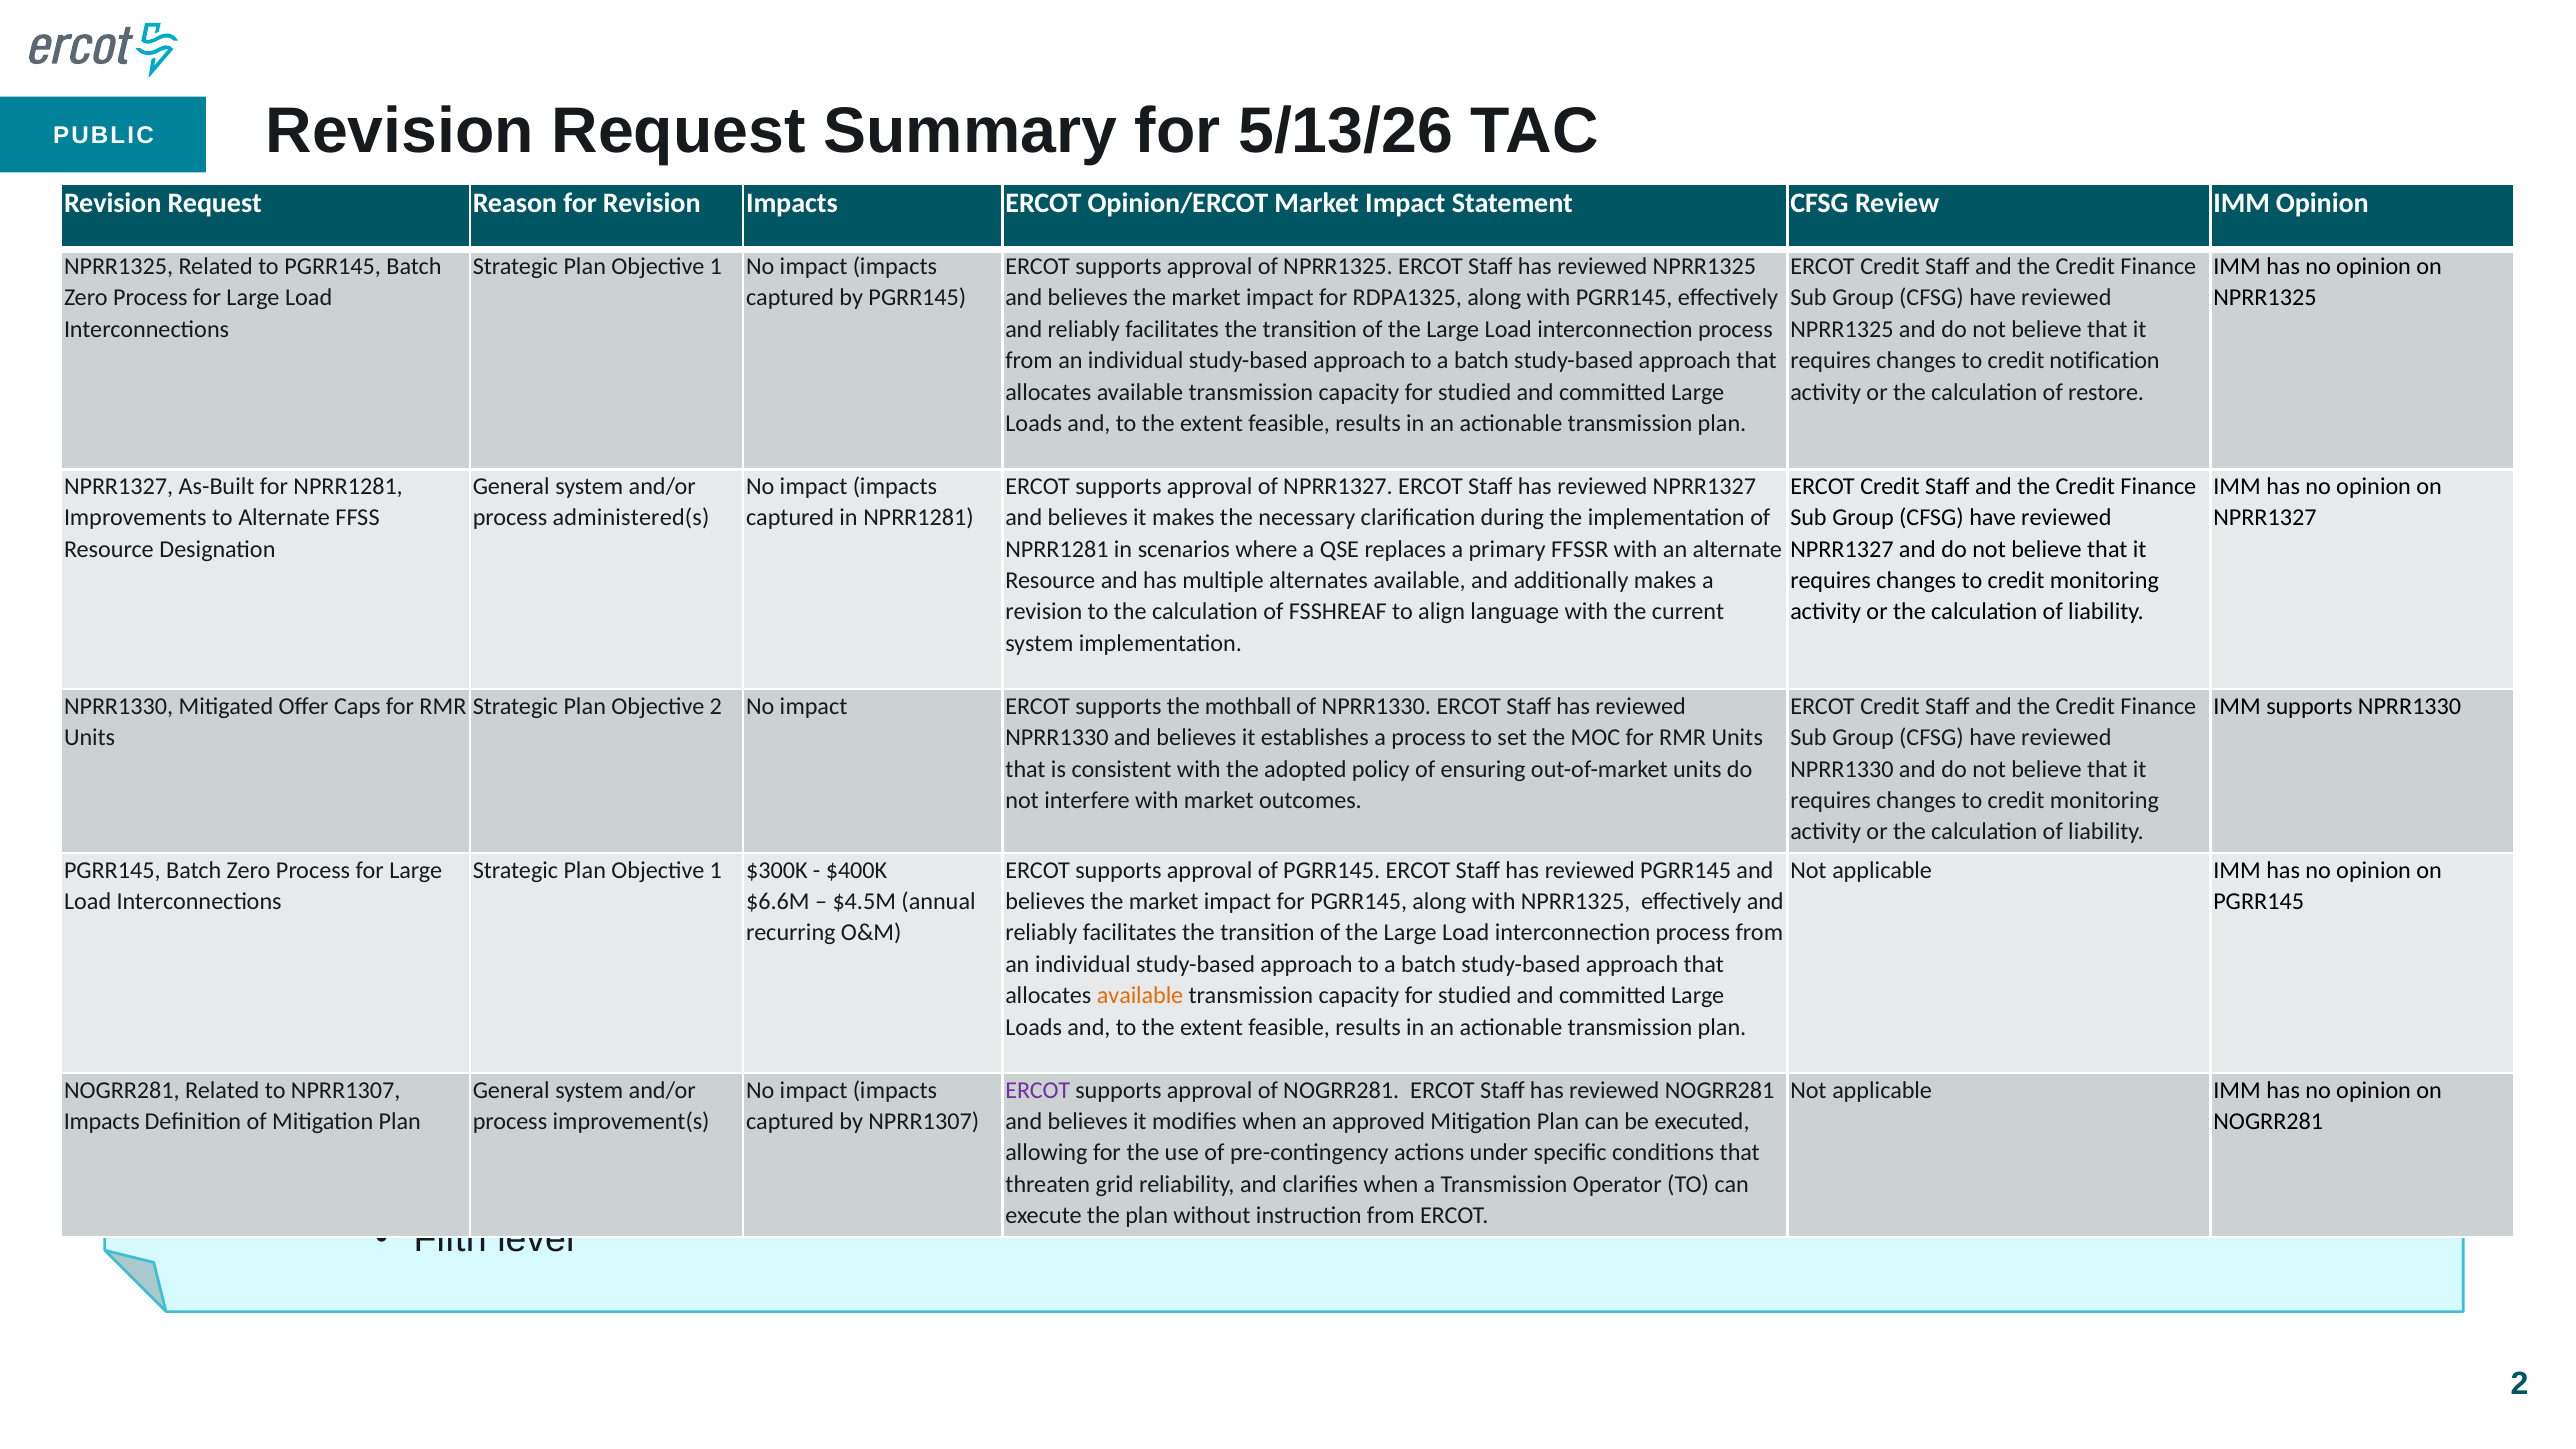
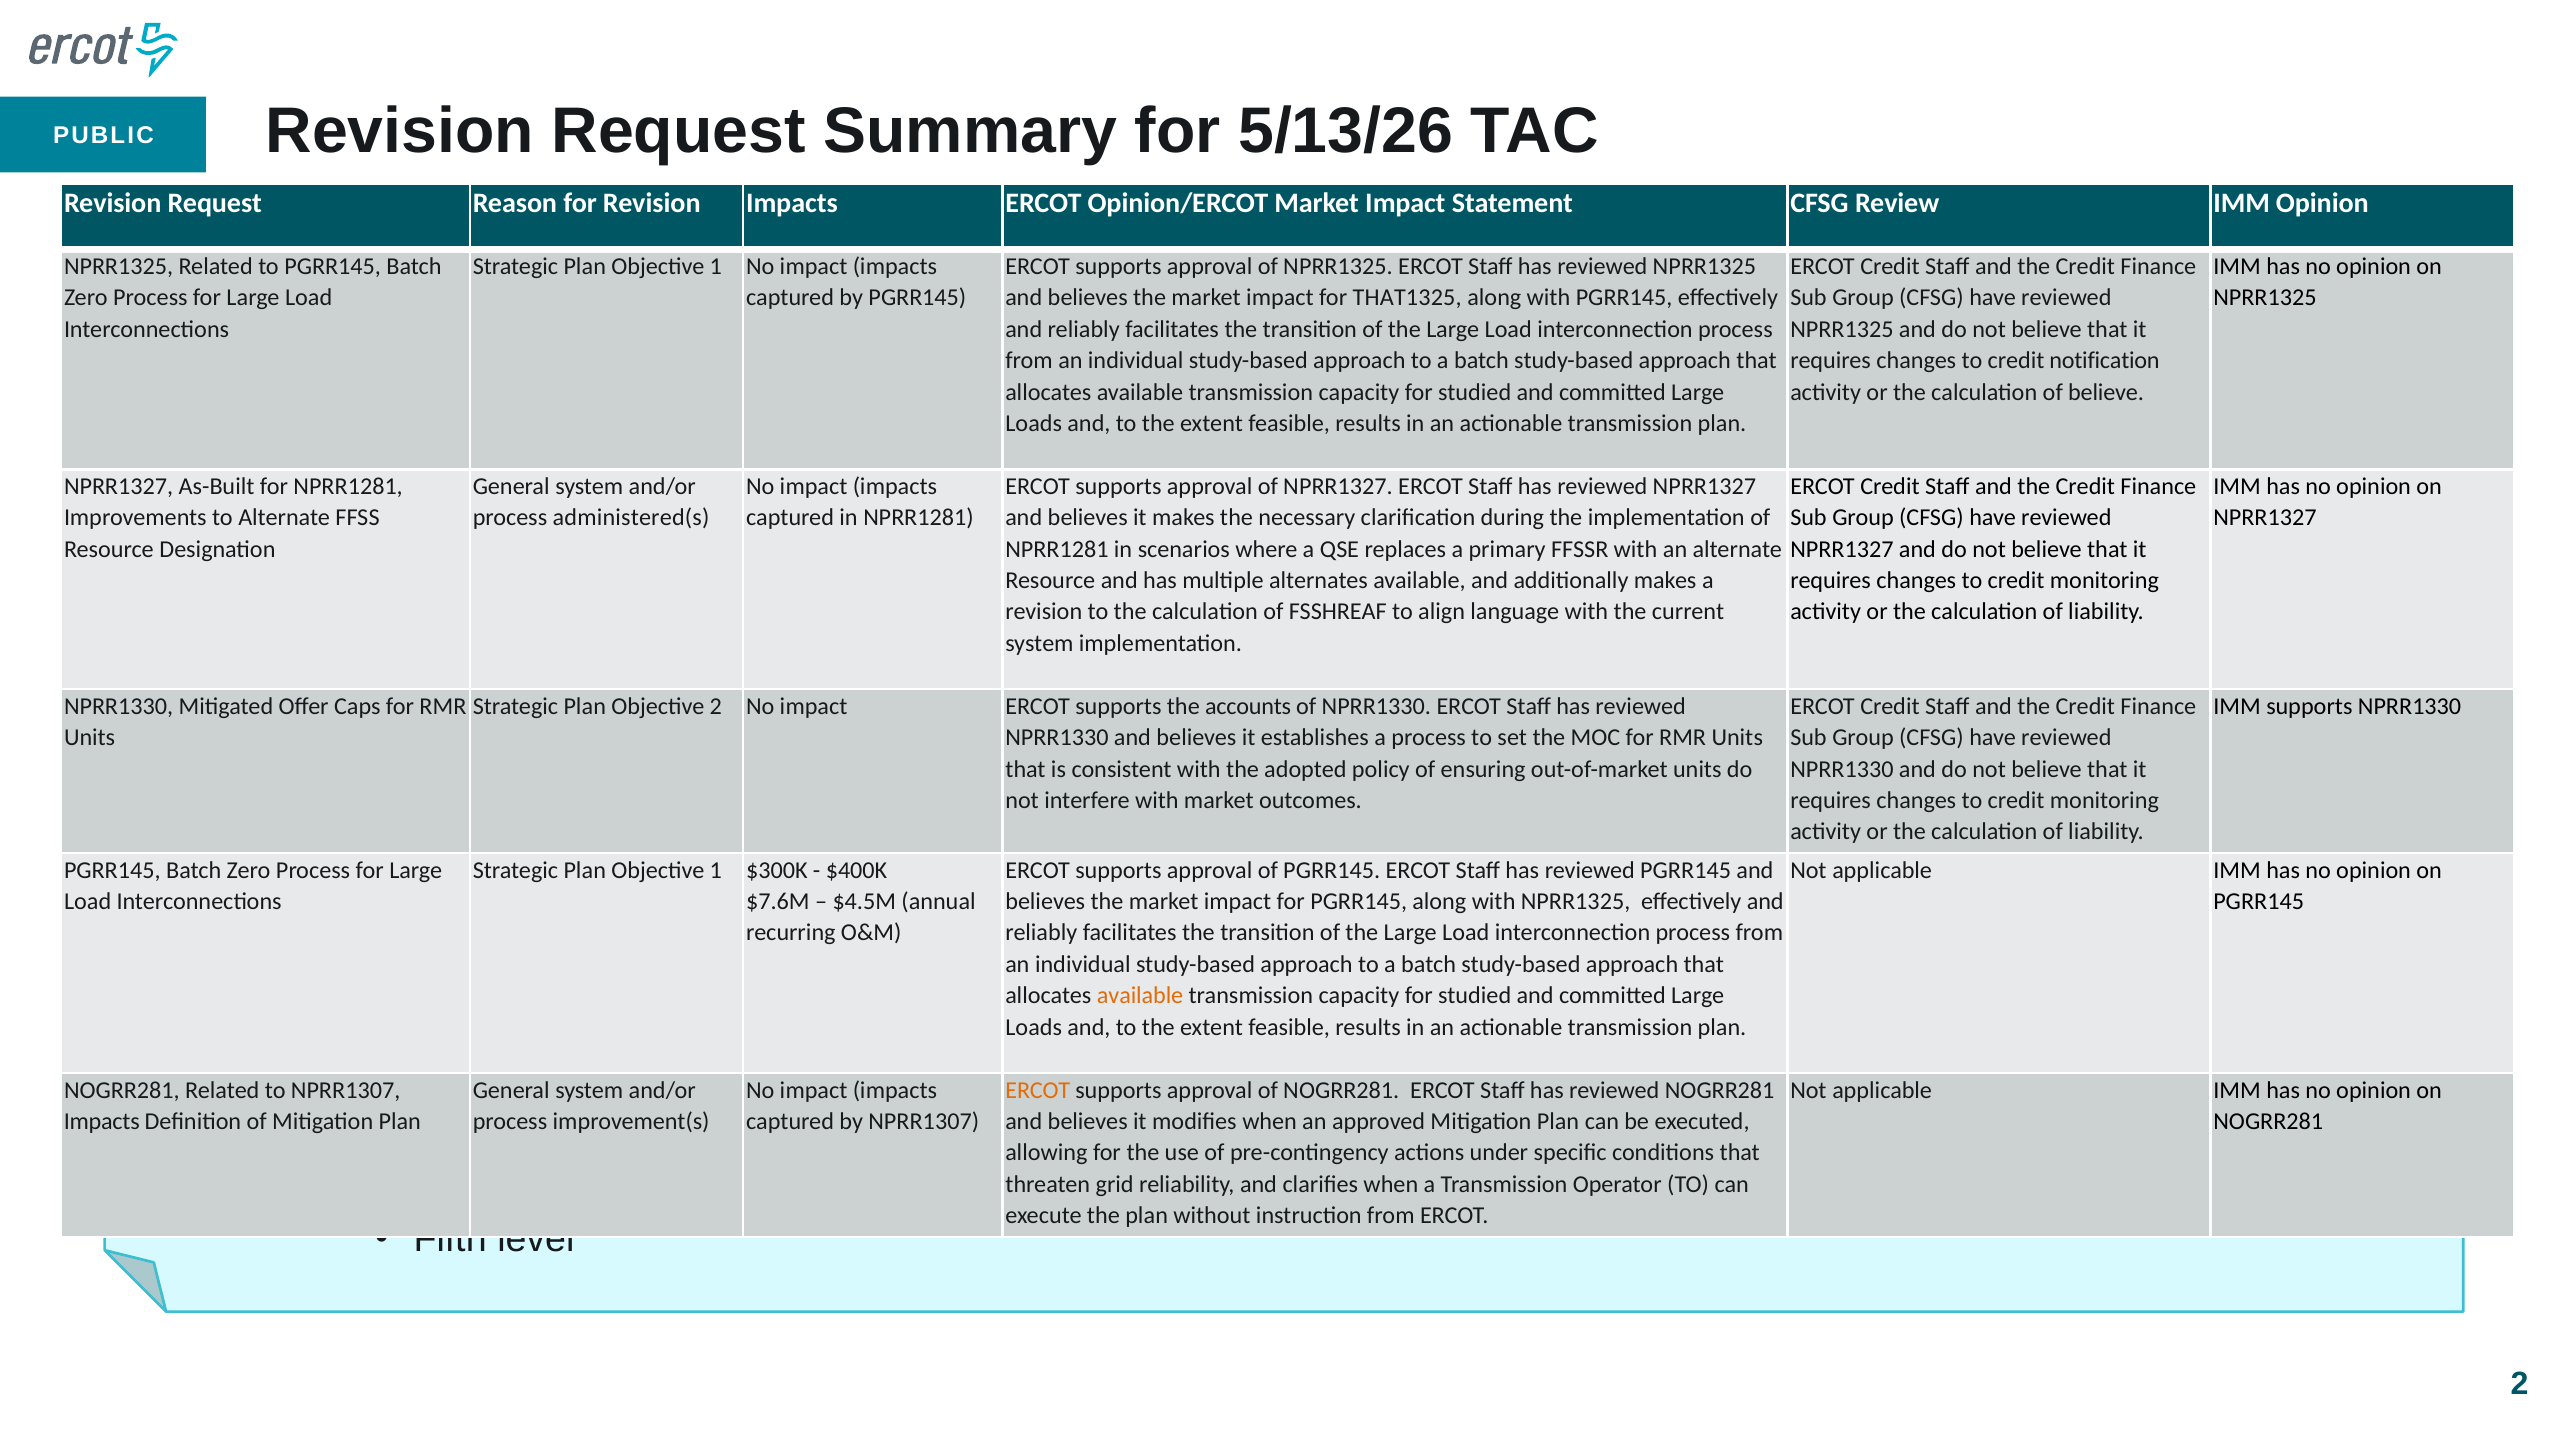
RDPA1325: RDPA1325 -> THAT1325
of restore: restore -> believe
mothball: mothball -> accounts
$6.6M: $6.6M -> $7.6M
ERCOT at (1038, 1090) colour: purple -> orange
